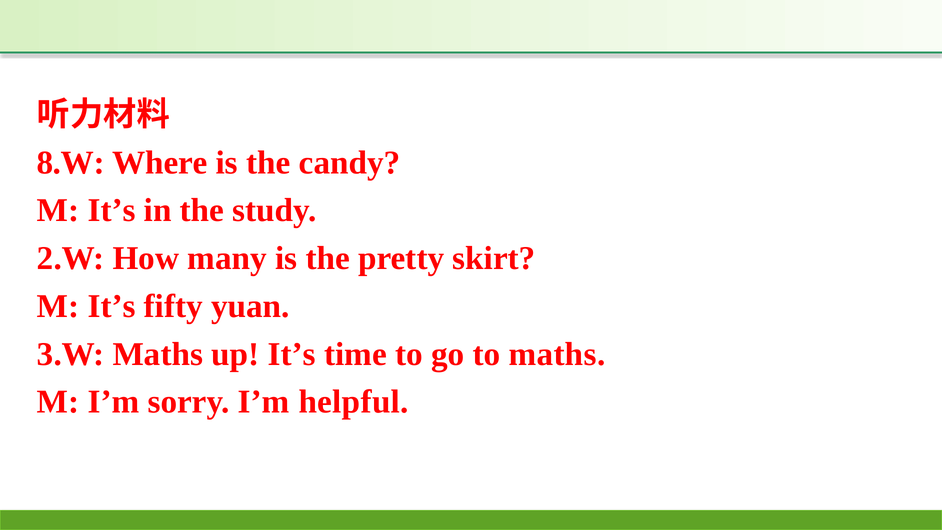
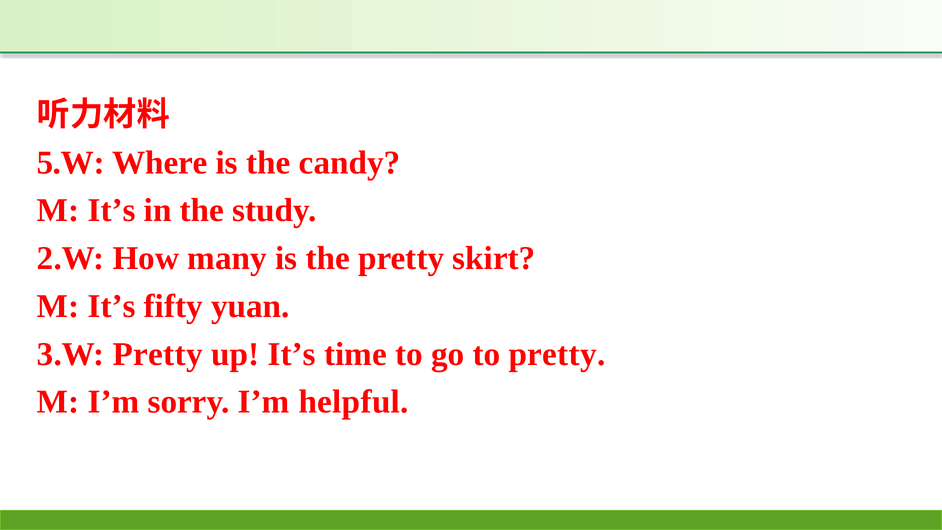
8.W: 8.W -> 5.W
3.W Maths: Maths -> Pretty
to maths: maths -> pretty
